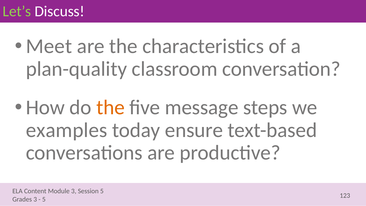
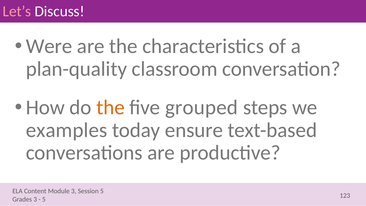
Let’s colour: light green -> pink
Meet: Meet -> Were
message: message -> grouped
